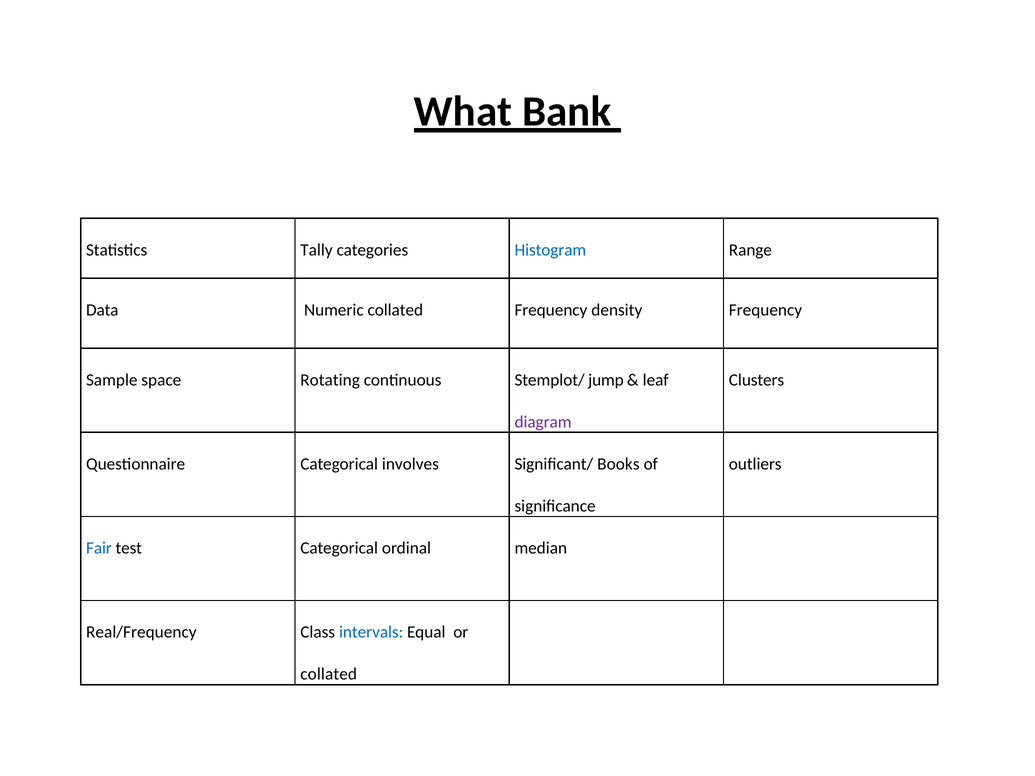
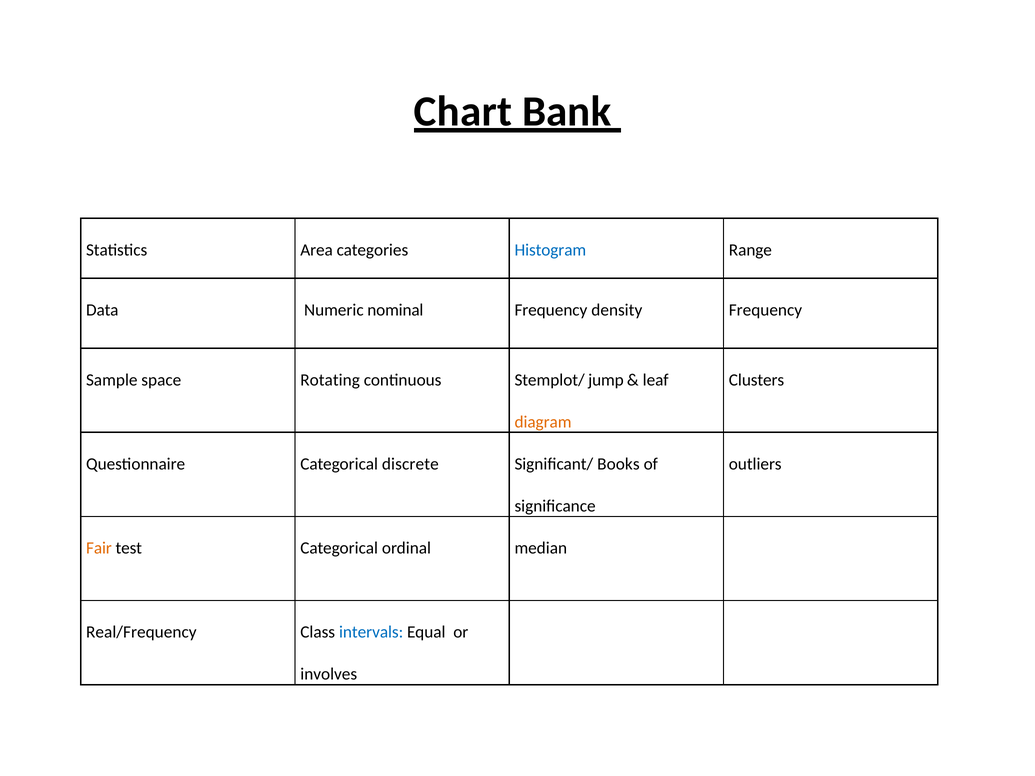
What: What -> Chart
Tally: Tally -> Area
Numeric collated: collated -> nominal
diagram colour: purple -> orange
involves: involves -> discrete
Fair colour: blue -> orange
collated at (329, 675): collated -> involves
